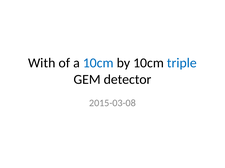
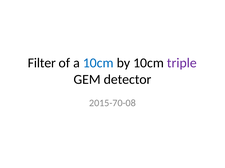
With: With -> Filter
triple colour: blue -> purple
2015-03-08: 2015-03-08 -> 2015-70-08
